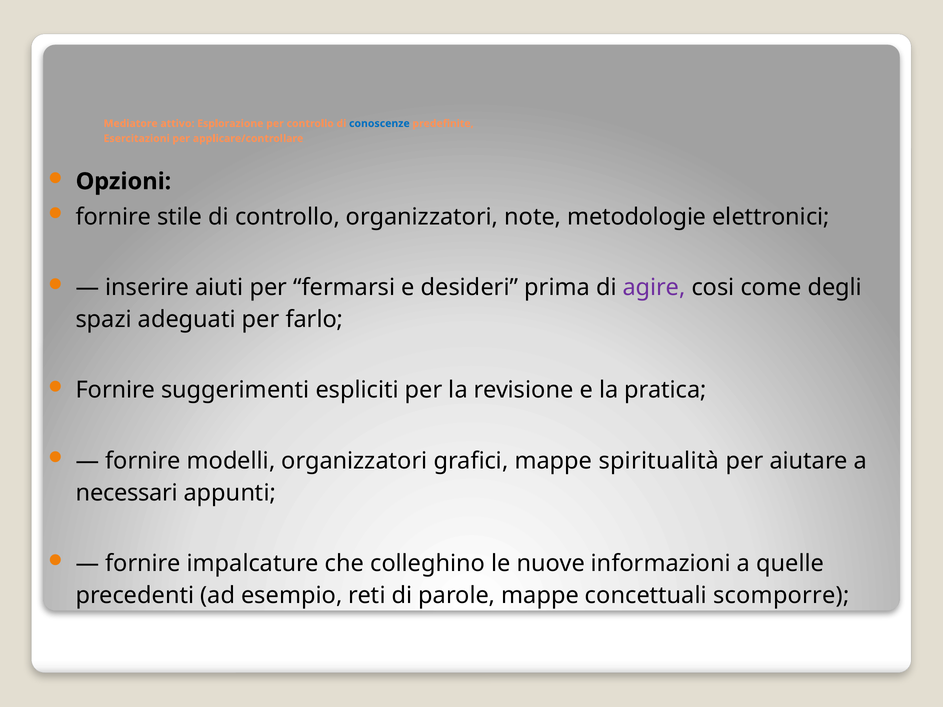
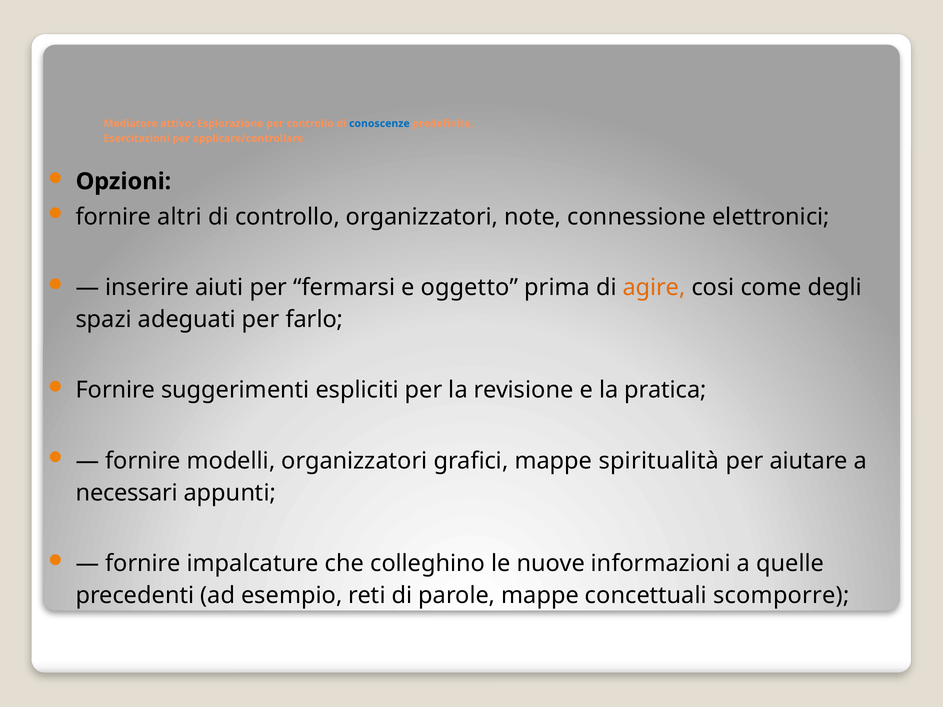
stile: stile -> altri
metodologie: metodologie -> connessione
desideri: desideri -> oggetto
agire colour: purple -> orange
